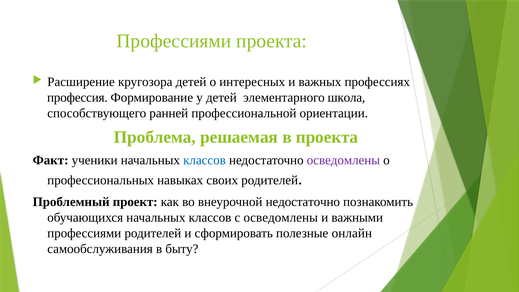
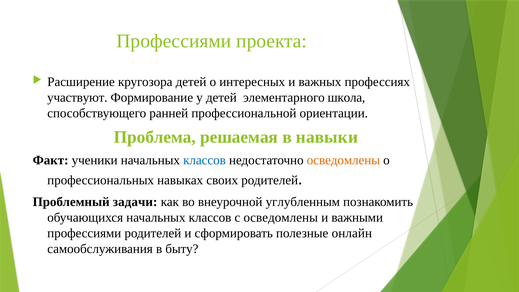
профессия: профессия -> участвуют
в проекта: проекта -> навыки
осведомлены at (343, 160) colour: purple -> orange
проект: проект -> задачи
внеурочной недостаточно: недостаточно -> углубленным
